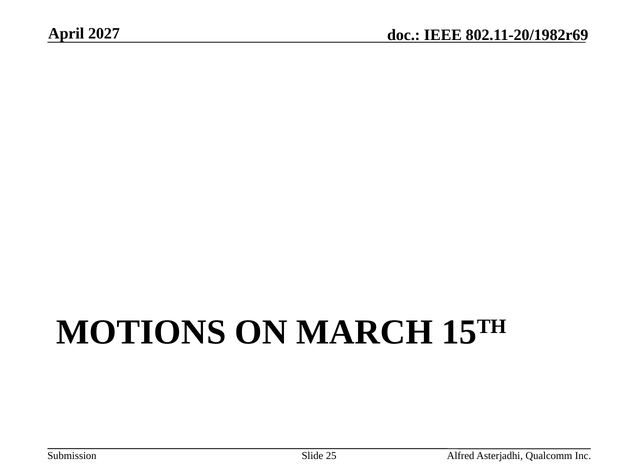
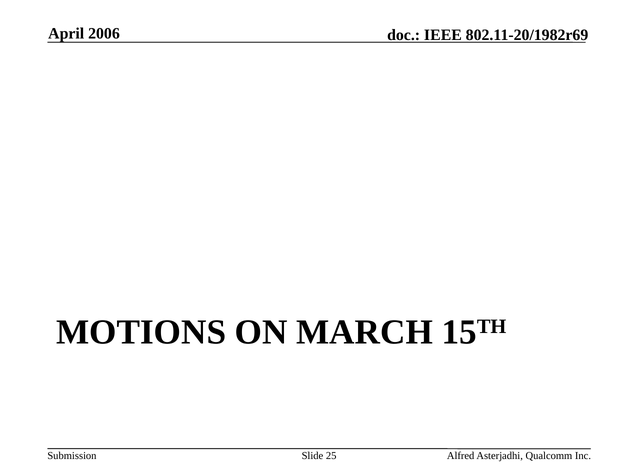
2027: 2027 -> 2006
